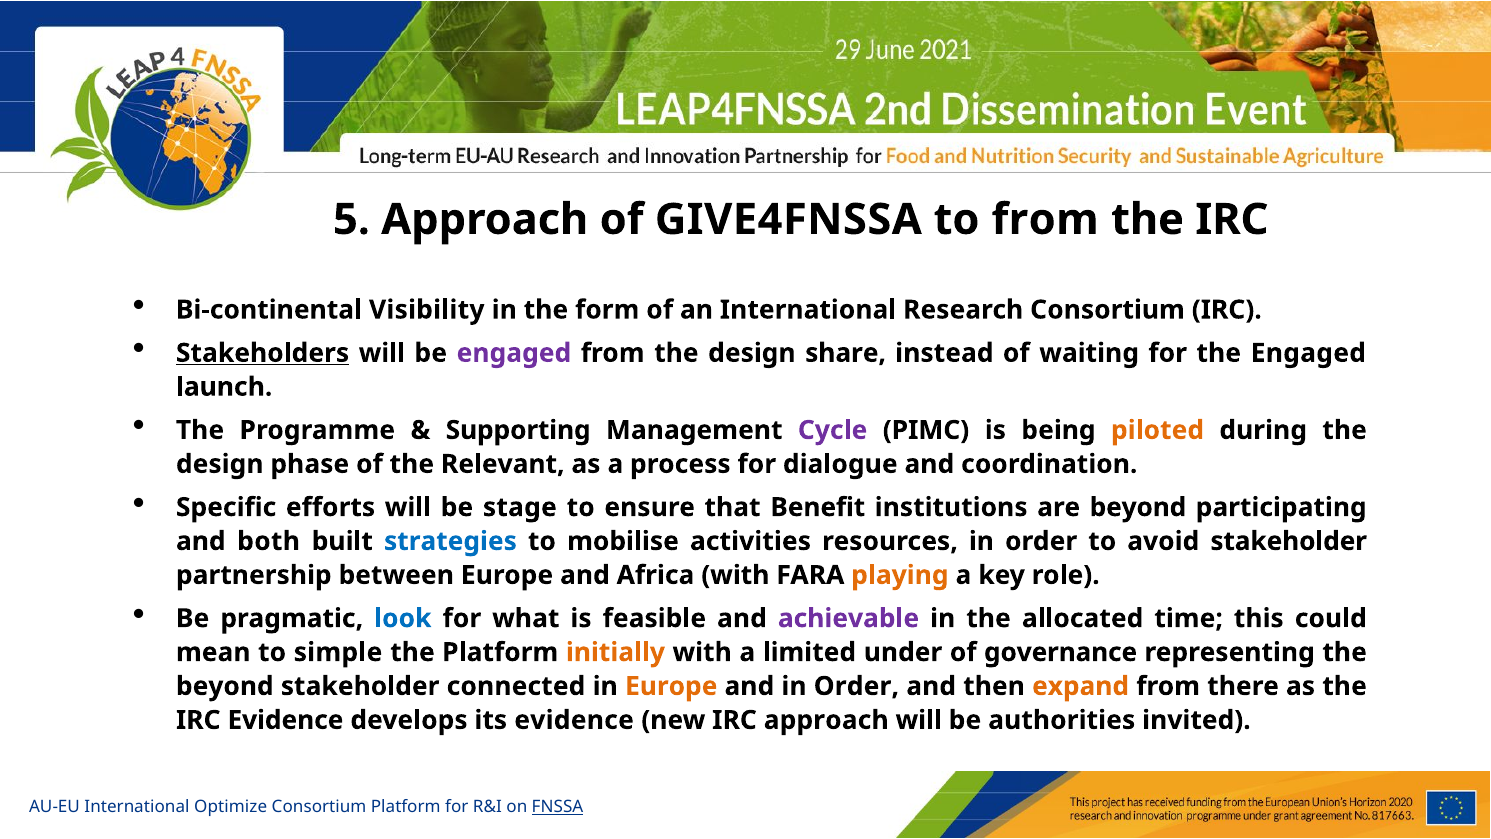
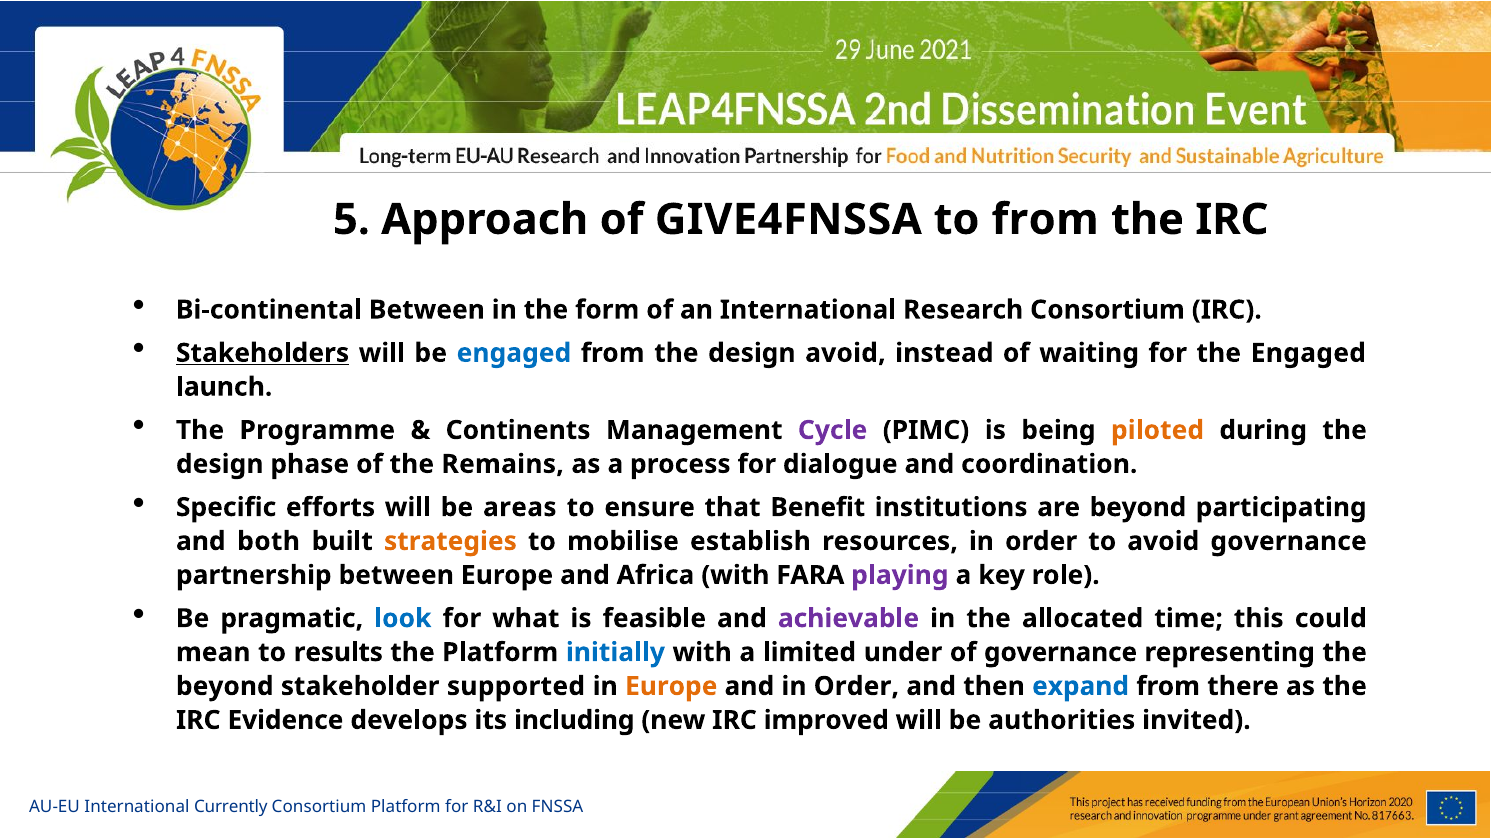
Bi-continental Visibility: Visibility -> Between
engaged at (514, 353) colour: purple -> blue
design share: share -> avoid
Supporting: Supporting -> Continents
Relevant: Relevant -> Remains
stage: stage -> areas
strategies colour: blue -> orange
activities: activities -> establish
avoid stakeholder: stakeholder -> governance
playing colour: orange -> purple
simple: simple -> results
initially colour: orange -> blue
connected: connected -> supported
expand colour: orange -> blue
its evidence: evidence -> including
IRC approach: approach -> improved
Optimize: Optimize -> Currently
FNSSA underline: present -> none
